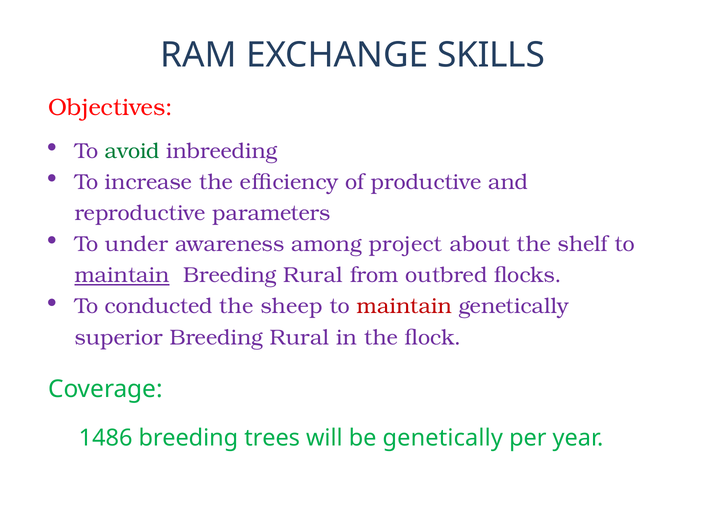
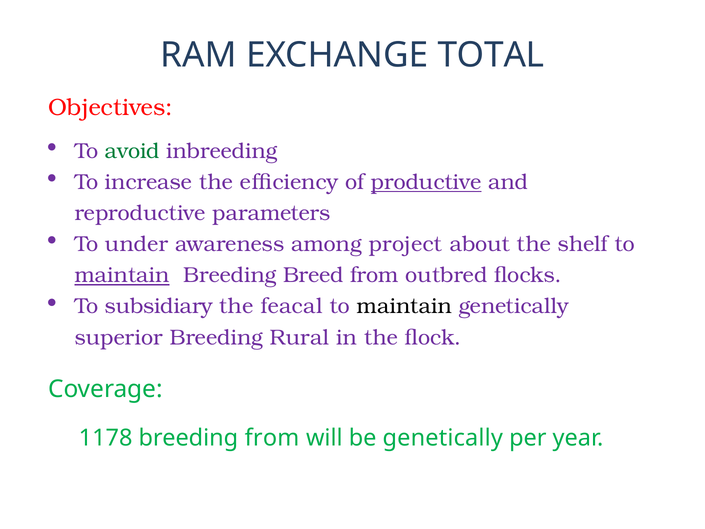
SKILLS: SKILLS -> TOTAL
productive underline: none -> present
Rural at (313, 275): Rural -> Breed
conducted: conducted -> subsidiary
sheep: sheep -> feacal
maintain at (404, 306) colour: red -> black
1486: 1486 -> 1178
breeding trees: trees -> from
